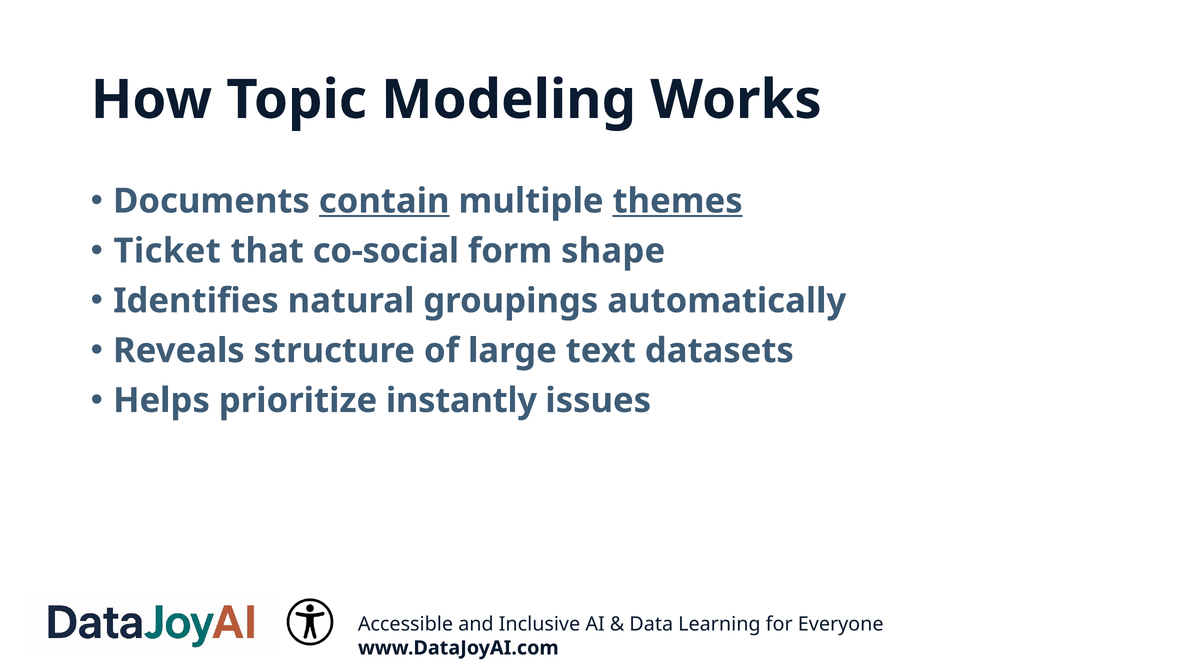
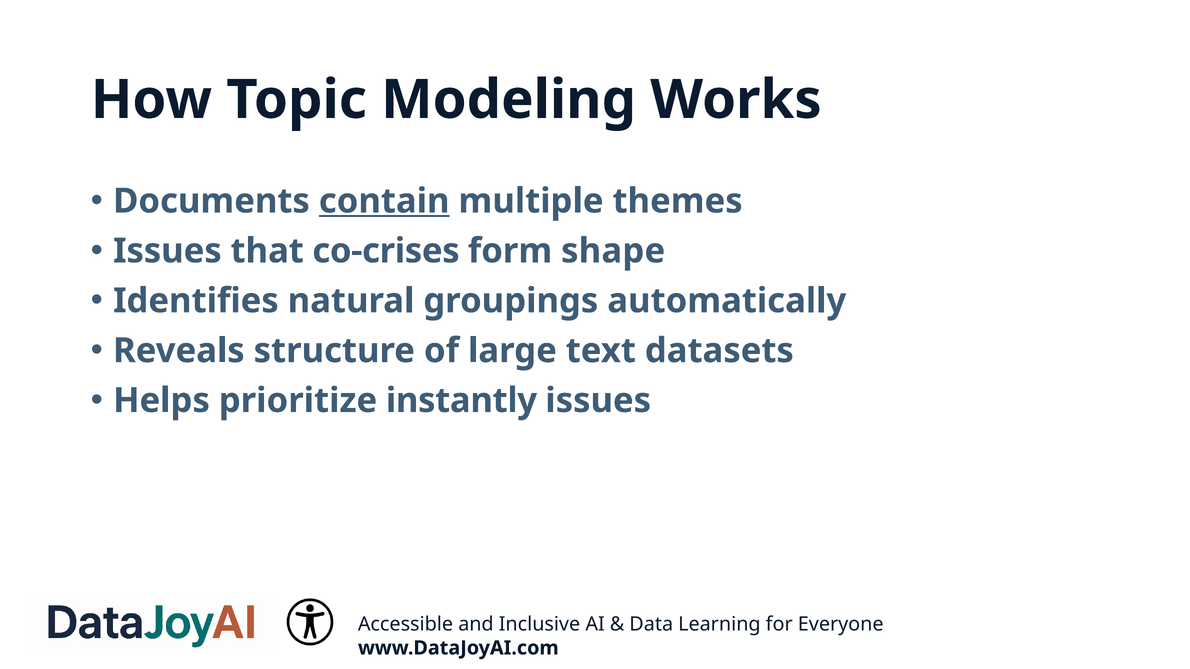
themes underline: present -> none
Ticket at (167, 251): Ticket -> Issues
co-social: co-social -> co-crises
